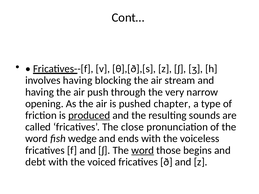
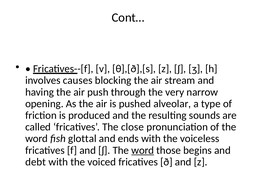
involves having: having -> causes
chapter: chapter -> alveolar
produced underline: present -> none
wedge: wedge -> glottal
